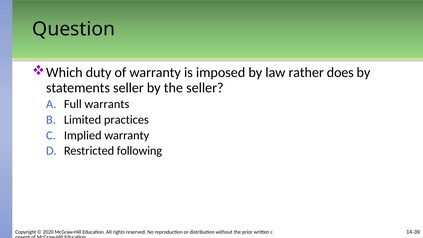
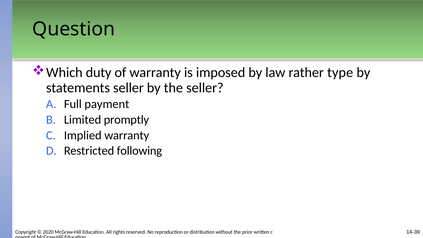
does: does -> type
warrants: warrants -> payment
practices: practices -> promptly
